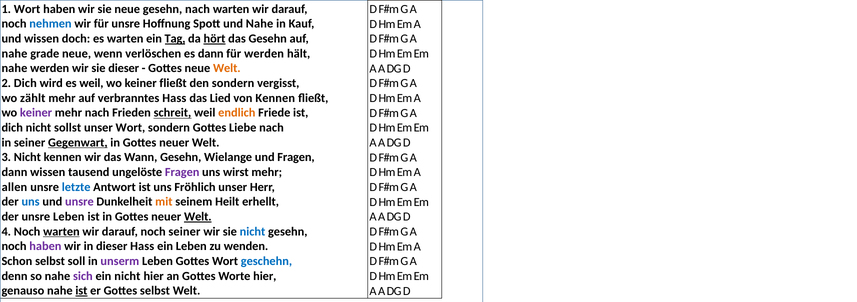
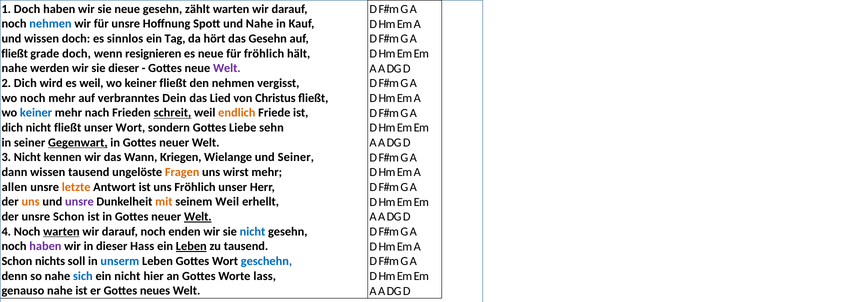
1 Wort: Wort -> Doch
gesehn nach: nach -> zählt
es warten: warten -> sinnlos
Tag underline: present -> none
hört underline: present -> none
nahe at (14, 53): nahe -> fließt
grade neue: neue -> doch
verlöschen: verlöschen -> resignieren
es dann: dann -> neue
für werden: werden -> fröhlich
Welt at (227, 68) colour: orange -> purple
den sondern: sondern -> nehmen
wo zählt: zählt -> noch
verbranntes Hass: Hass -> Dein
von Kennen: Kennen -> Christus
keiner at (36, 113) colour: purple -> blue
nicht sollst: sollst -> fließt
Liebe nach: nach -> sehn
Wann Gesehn: Gesehn -> Kriegen
und Fragen: Fragen -> Seiner
Fragen at (182, 172) colour: purple -> orange
letzte colour: blue -> orange
uns at (31, 202) colour: blue -> orange
seinem Heilt: Heilt -> Weil
unsre Leben: Leben -> Schon
noch seiner: seiner -> enden
Leben at (191, 246) underline: none -> present
zu wenden: wenden -> tausend
Schon selbst: selbst -> nichts
unserm colour: purple -> blue
sich colour: purple -> blue
Worte hier: hier -> lass
ist at (81, 291) underline: present -> none
Gottes selbst: selbst -> neues
